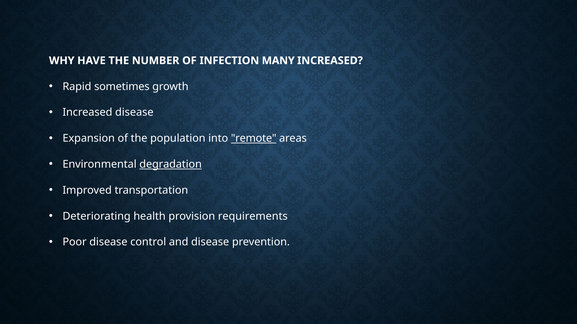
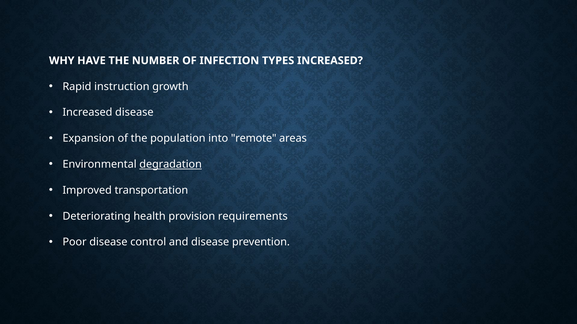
MANY: MANY -> TYPES
sometimes: sometimes -> instruction
remote underline: present -> none
